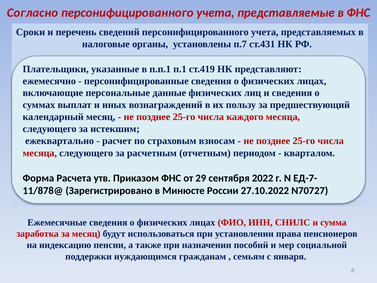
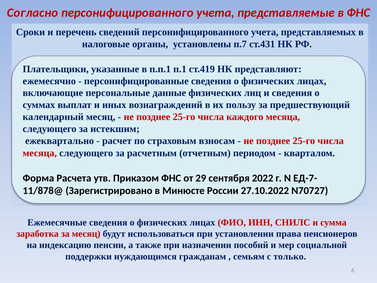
января: января -> только
